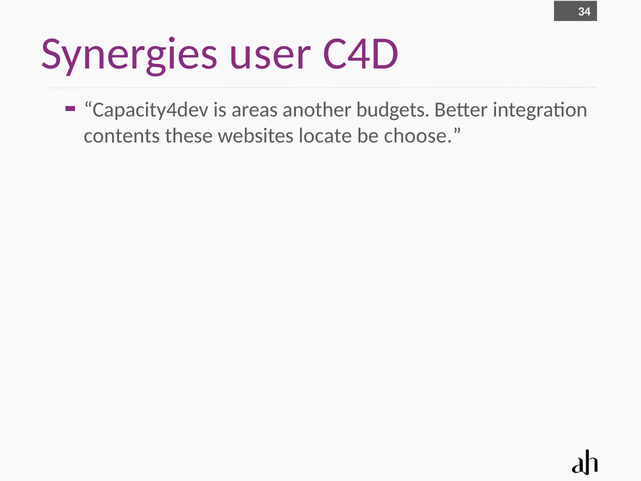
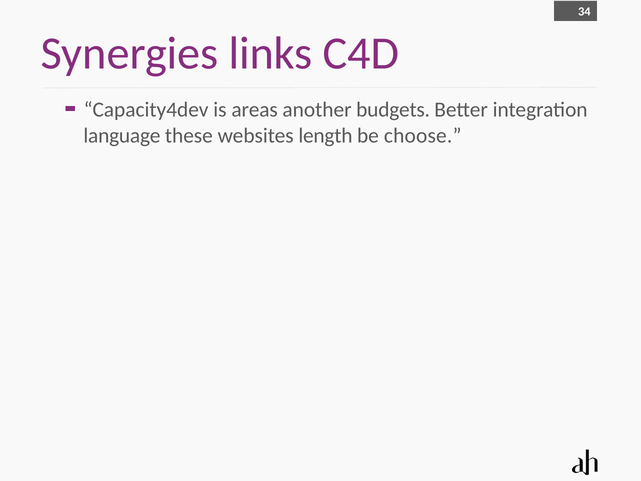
user: user -> links
contents: contents -> language
locate: locate -> length
